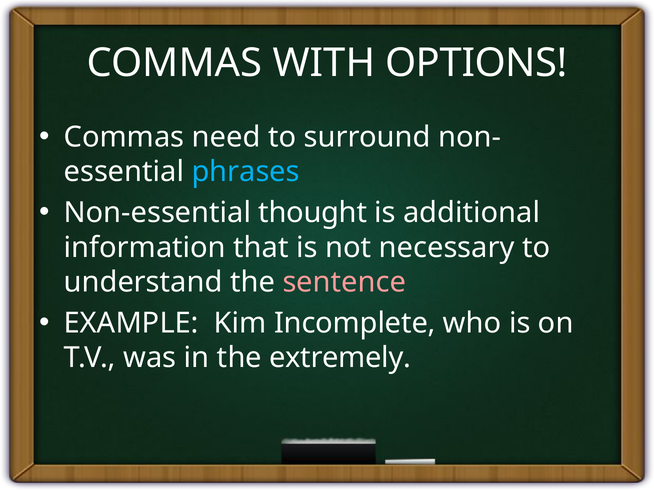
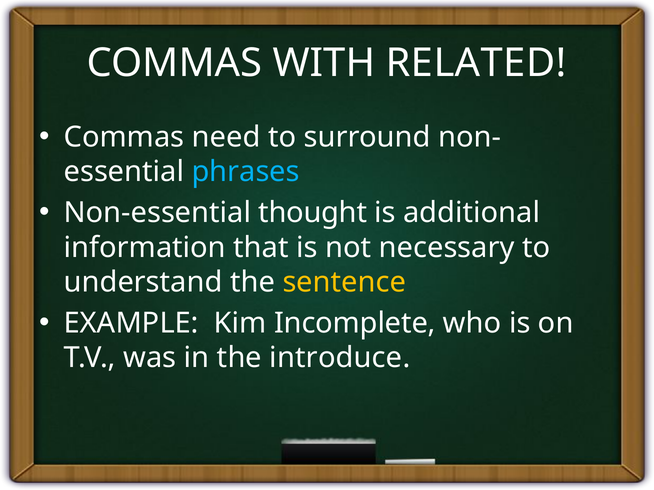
OPTIONS: OPTIONS -> RELATED
sentence colour: pink -> yellow
extremely: extremely -> introduce
